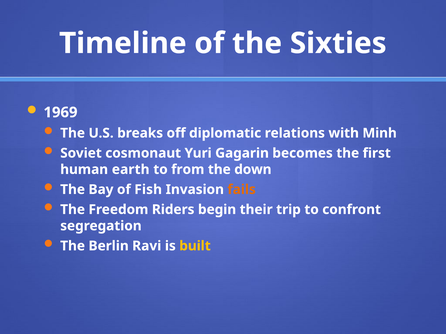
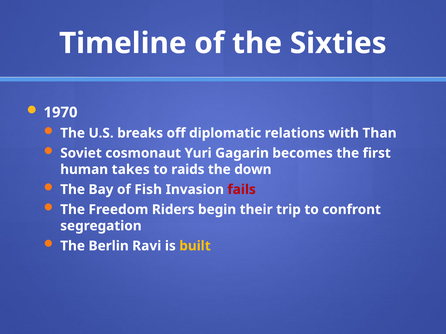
1969: 1969 -> 1970
Minh: Minh -> Than
earth: earth -> takes
from: from -> raids
fails colour: orange -> red
